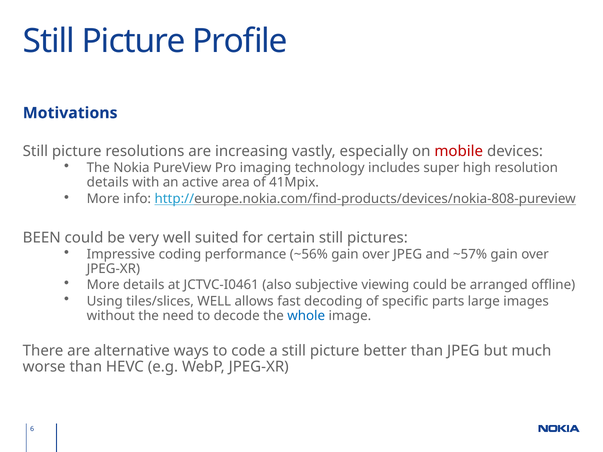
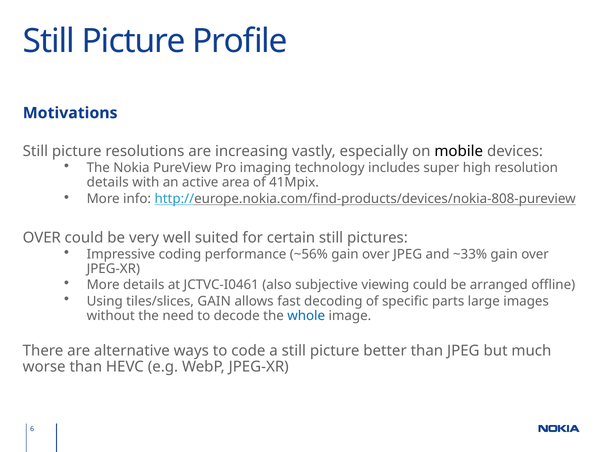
mobile colour: red -> black
BEEN at (42, 238): BEEN -> OVER
~57%: ~57% -> ~33%
tiles/slices WELL: WELL -> GAIN
